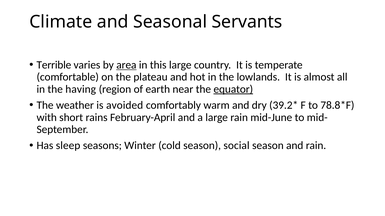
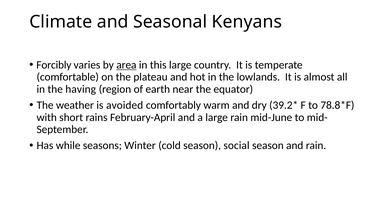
Servants: Servants -> Kenyans
Terrible: Terrible -> Forcibly
equator underline: present -> none
sleep: sleep -> while
